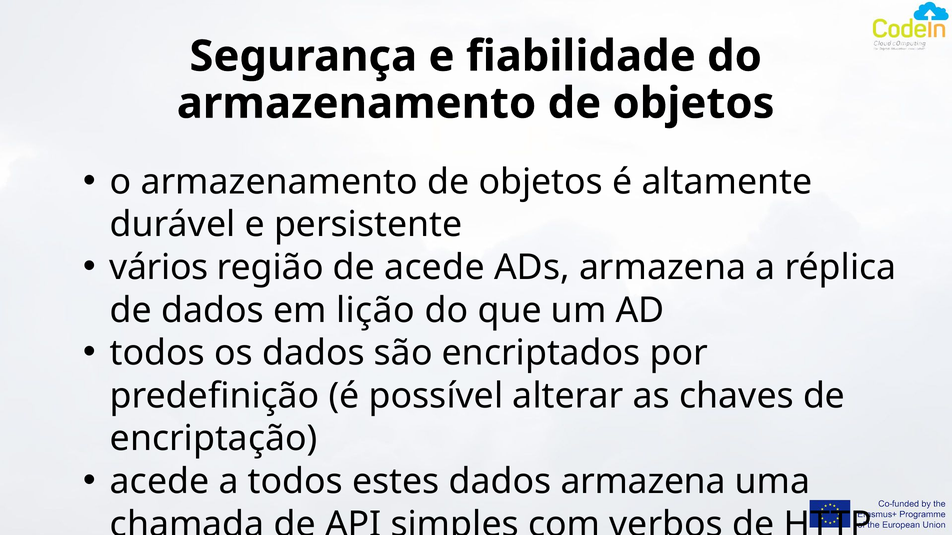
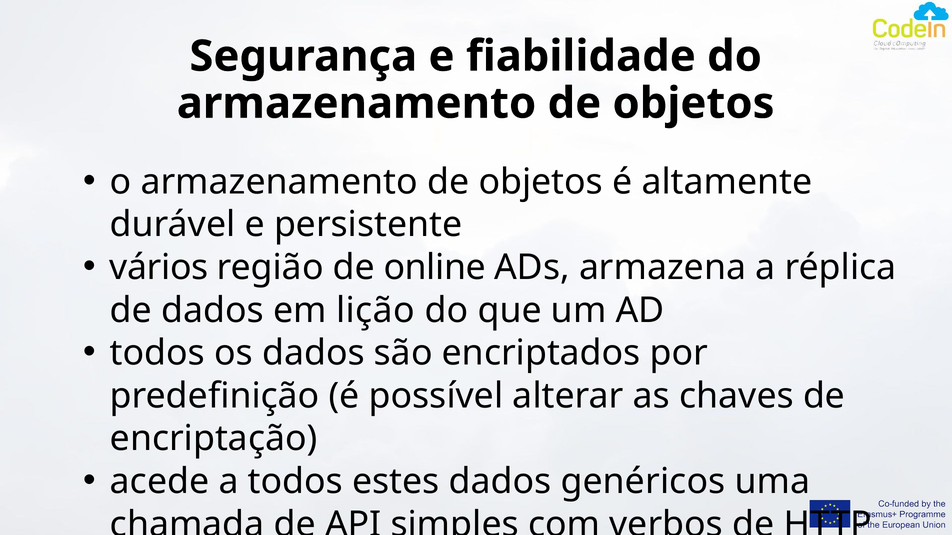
de acede: acede -> online
dados armazena: armazena -> genéricos
